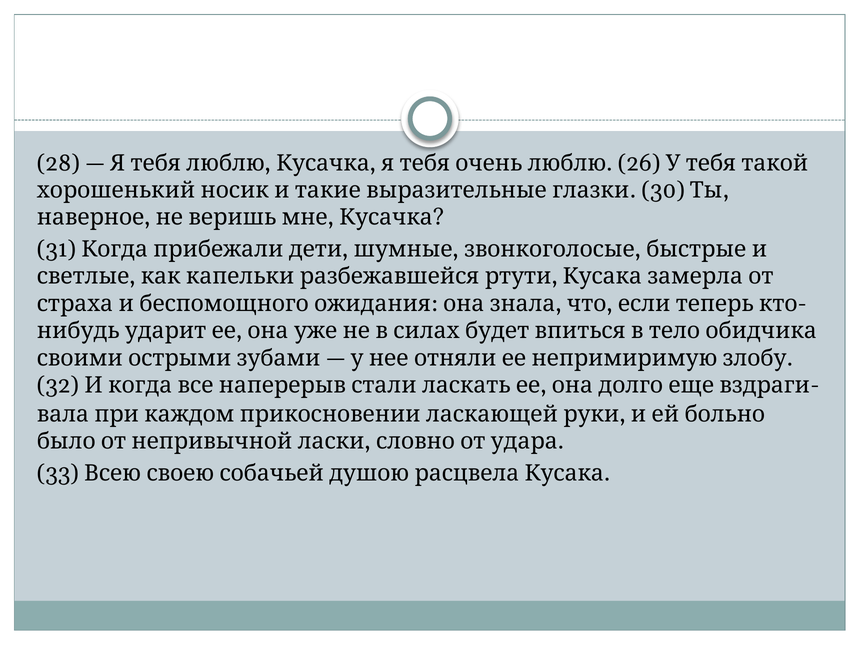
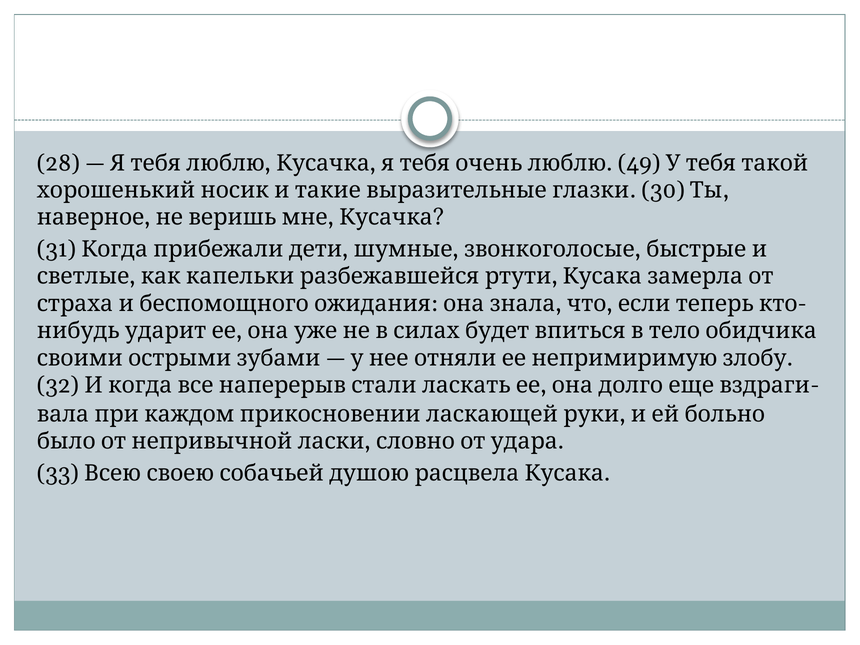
26: 26 -> 49
